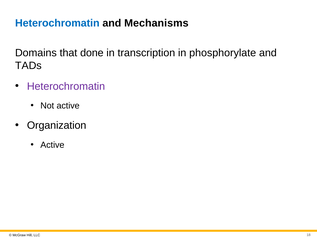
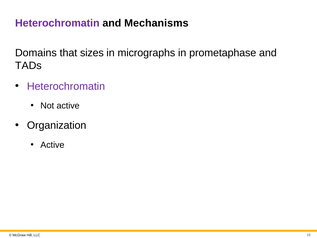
Heterochromatin at (57, 23) colour: blue -> purple
done: done -> sizes
transcription: transcription -> micrographs
phosphorylate: phosphorylate -> prometaphase
